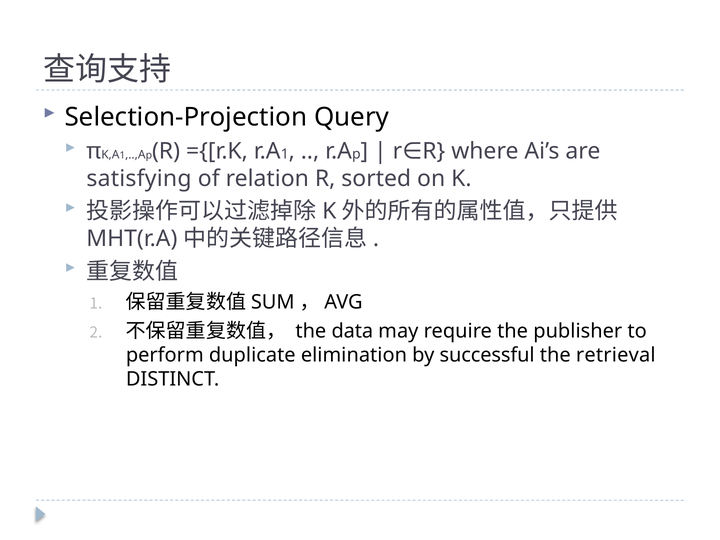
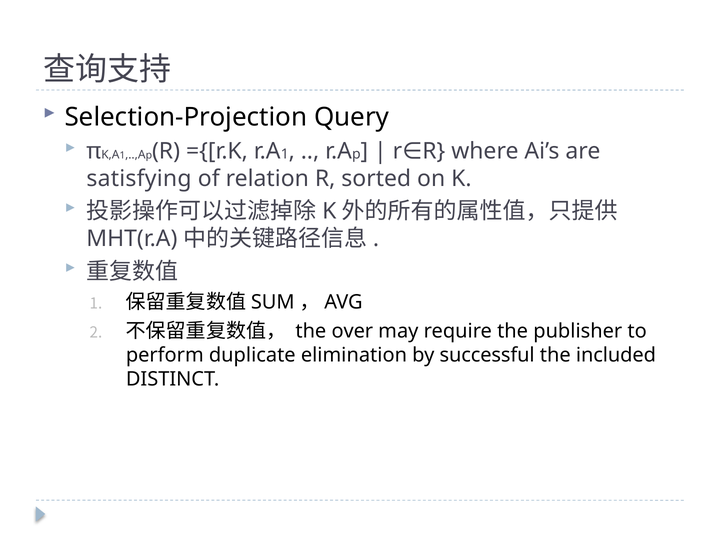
data: data -> over
retrieval: retrieval -> included
